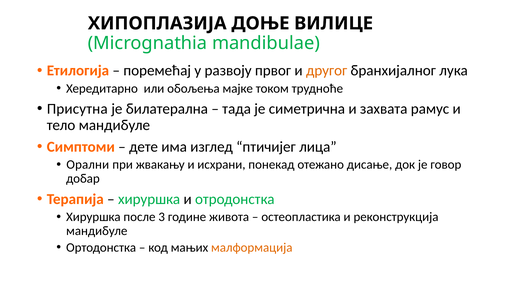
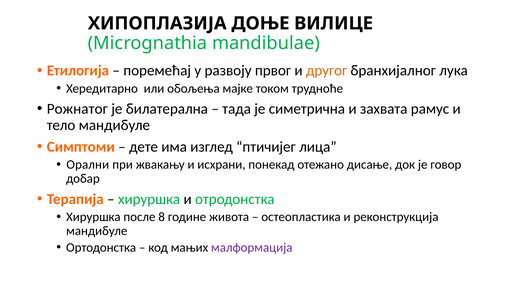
Присутна: Присутна -> Рожнатог
3: 3 -> 8
малформација colour: orange -> purple
